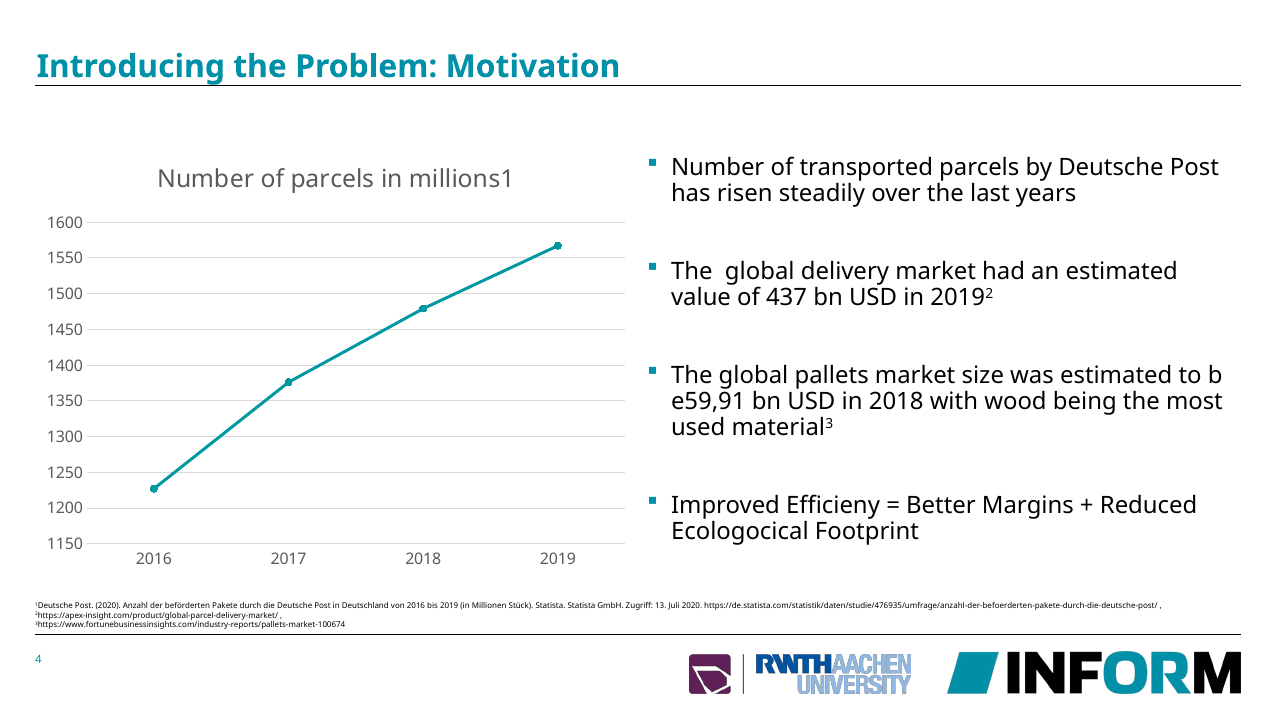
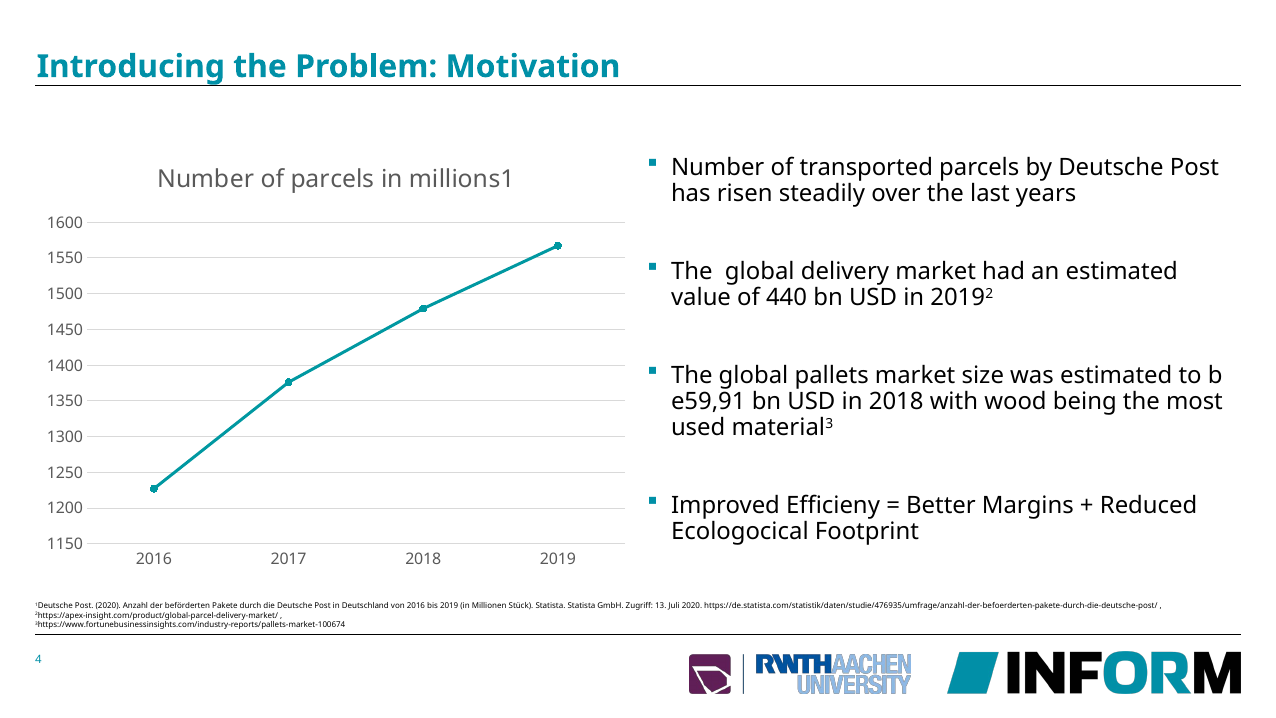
437: 437 -> 440
